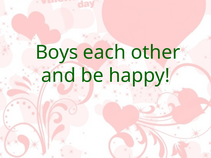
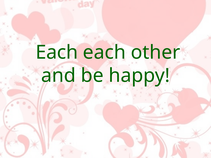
Boys at (57, 52): Boys -> Each
